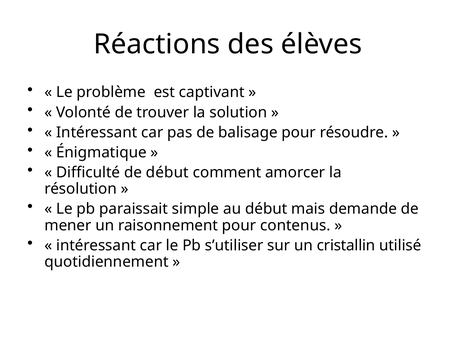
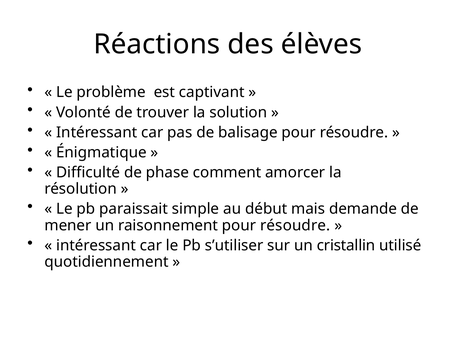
de début: début -> phase
raisonnement pour contenus: contenus -> résoudre
